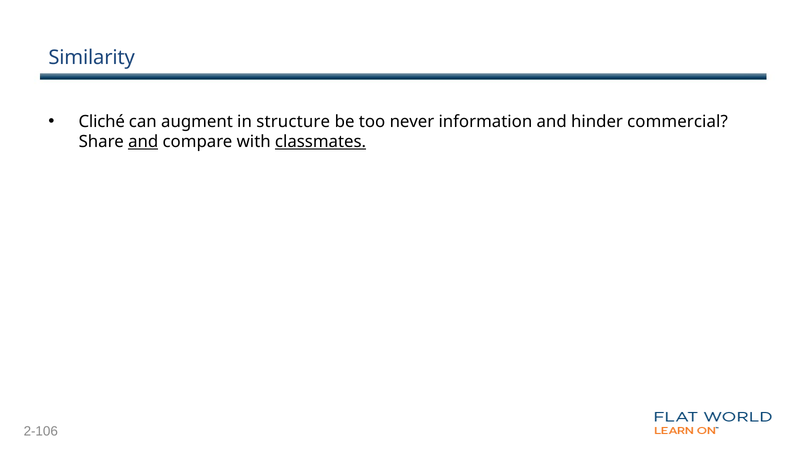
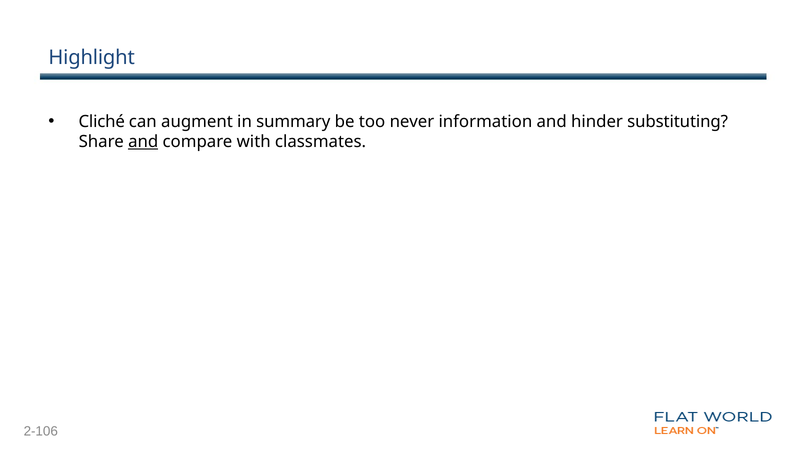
Similarity: Similarity -> Highlight
structure: structure -> summary
commercial: commercial -> substituting
classmates underline: present -> none
